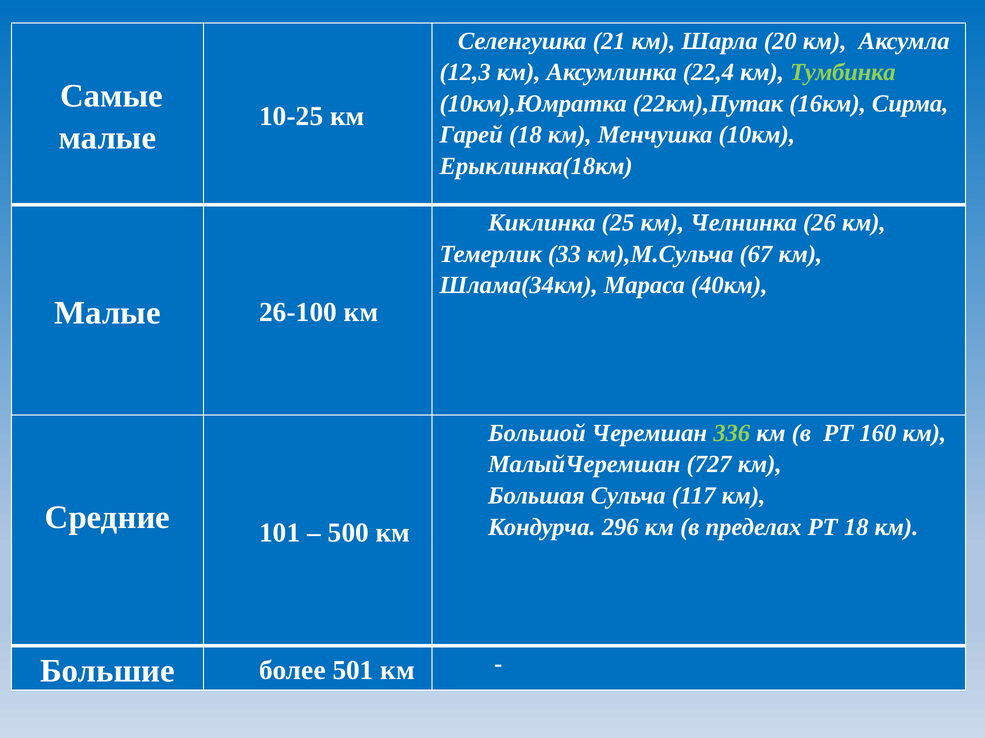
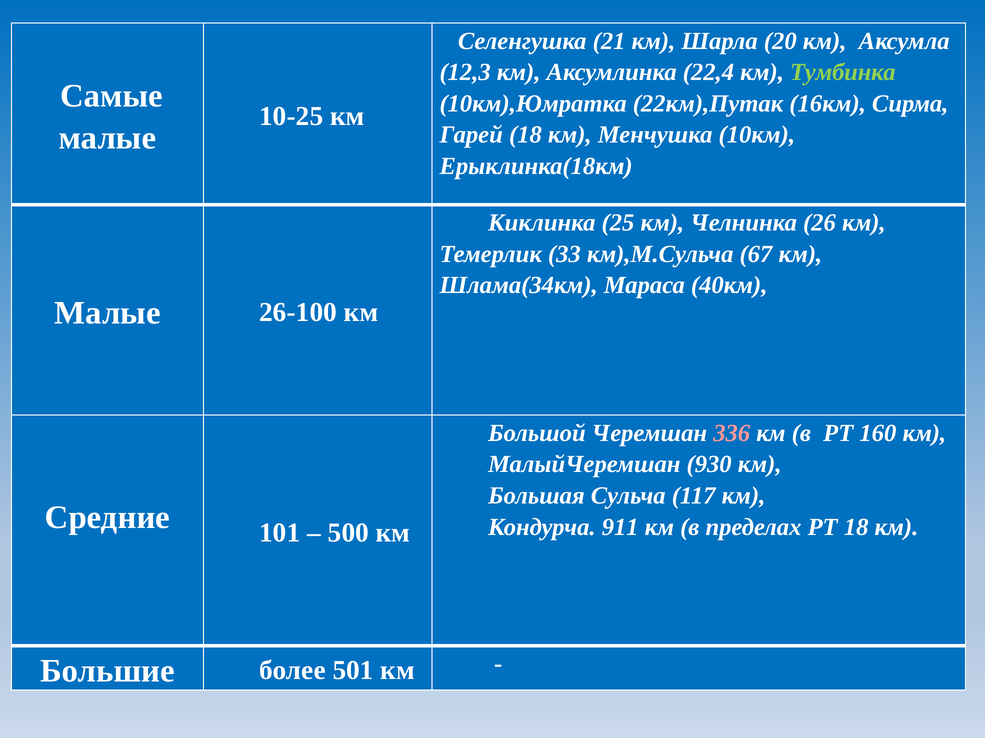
336 colour: light green -> pink
727: 727 -> 930
296: 296 -> 911
